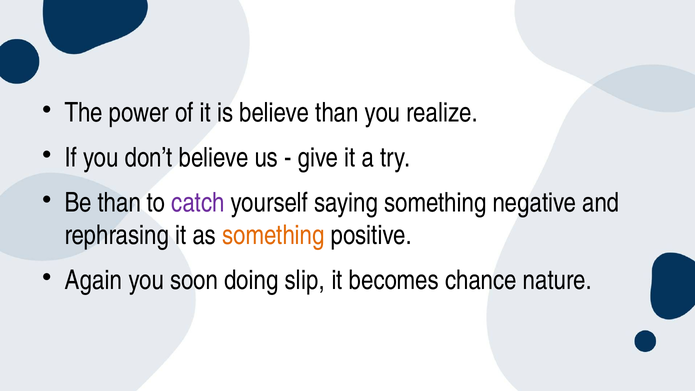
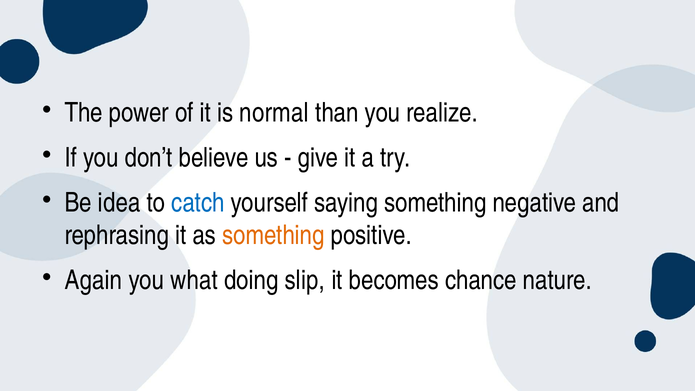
is believe: believe -> normal
Be than: than -> idea
catch colour: purple -> blue
soon: soon -> what
